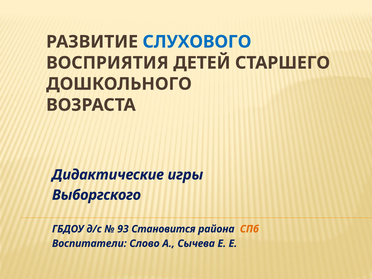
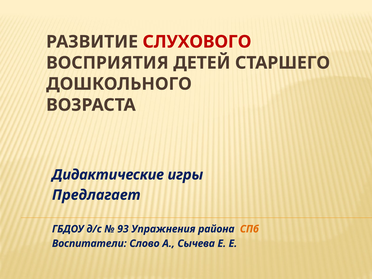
СЛУХОВОГО colour: blue -> red
Выборгского: Выборгского -> Предлагает
Становится: Становится -> Упражнения
